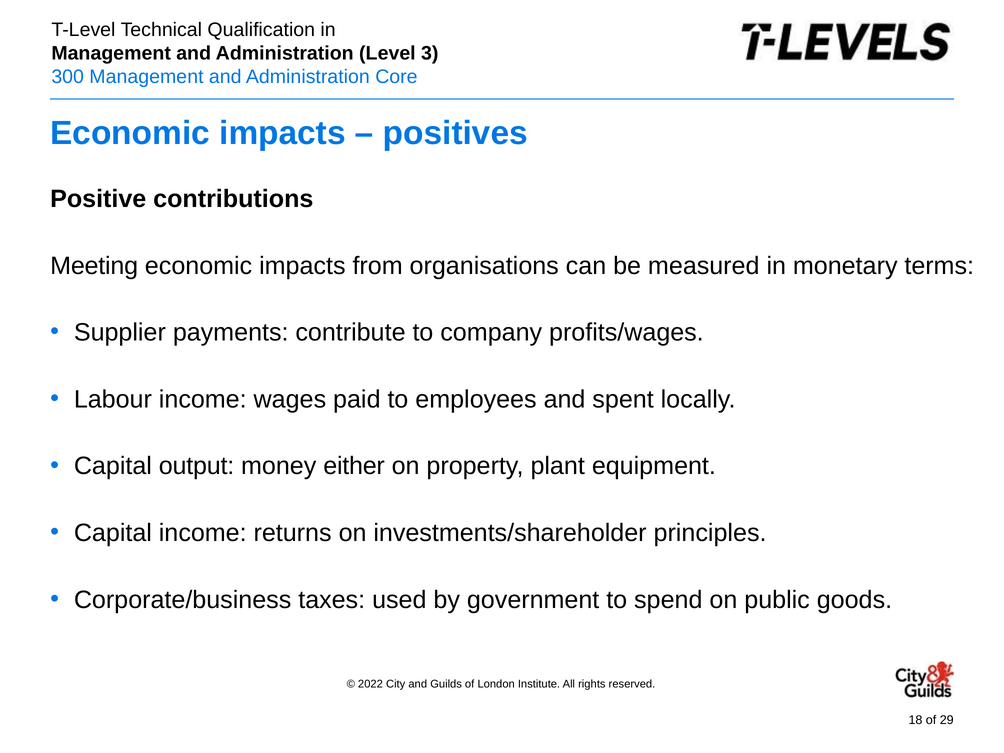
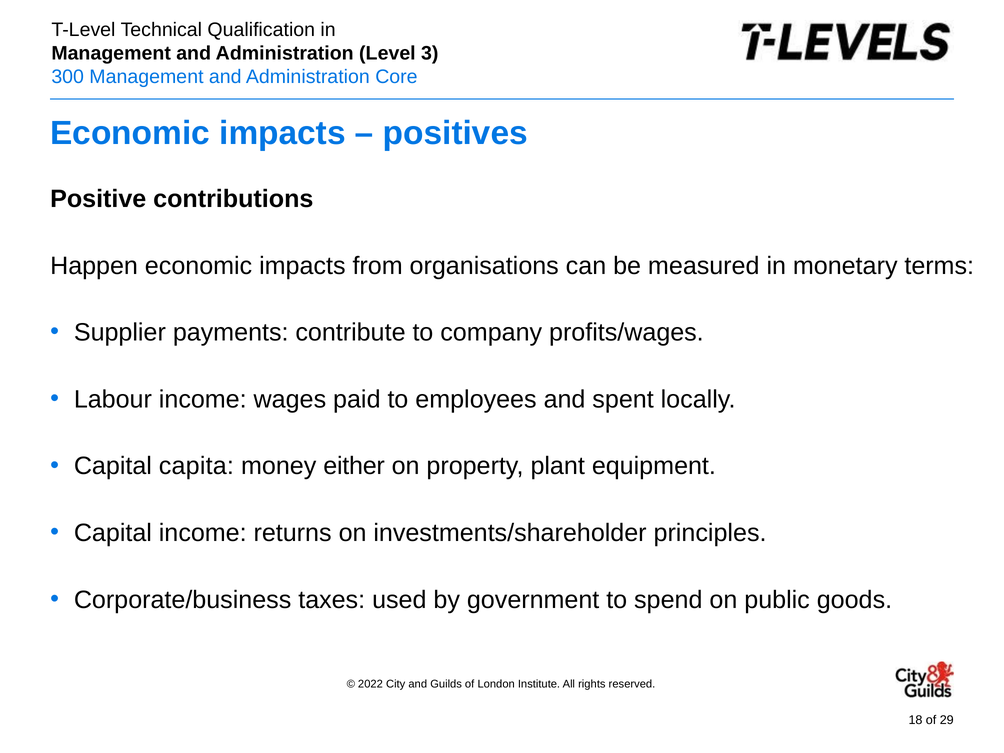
Meeting: Meeting -> Happen
output: output -> capita
